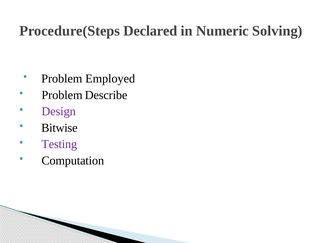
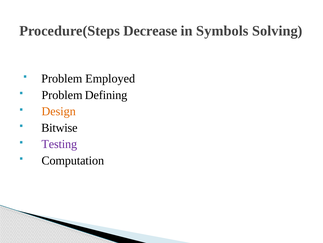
Declared: Declared -> Decrease
Numeric: Numeric -> Symbols
Describe: Describe -> Defining
Design colour: purple -> orange
